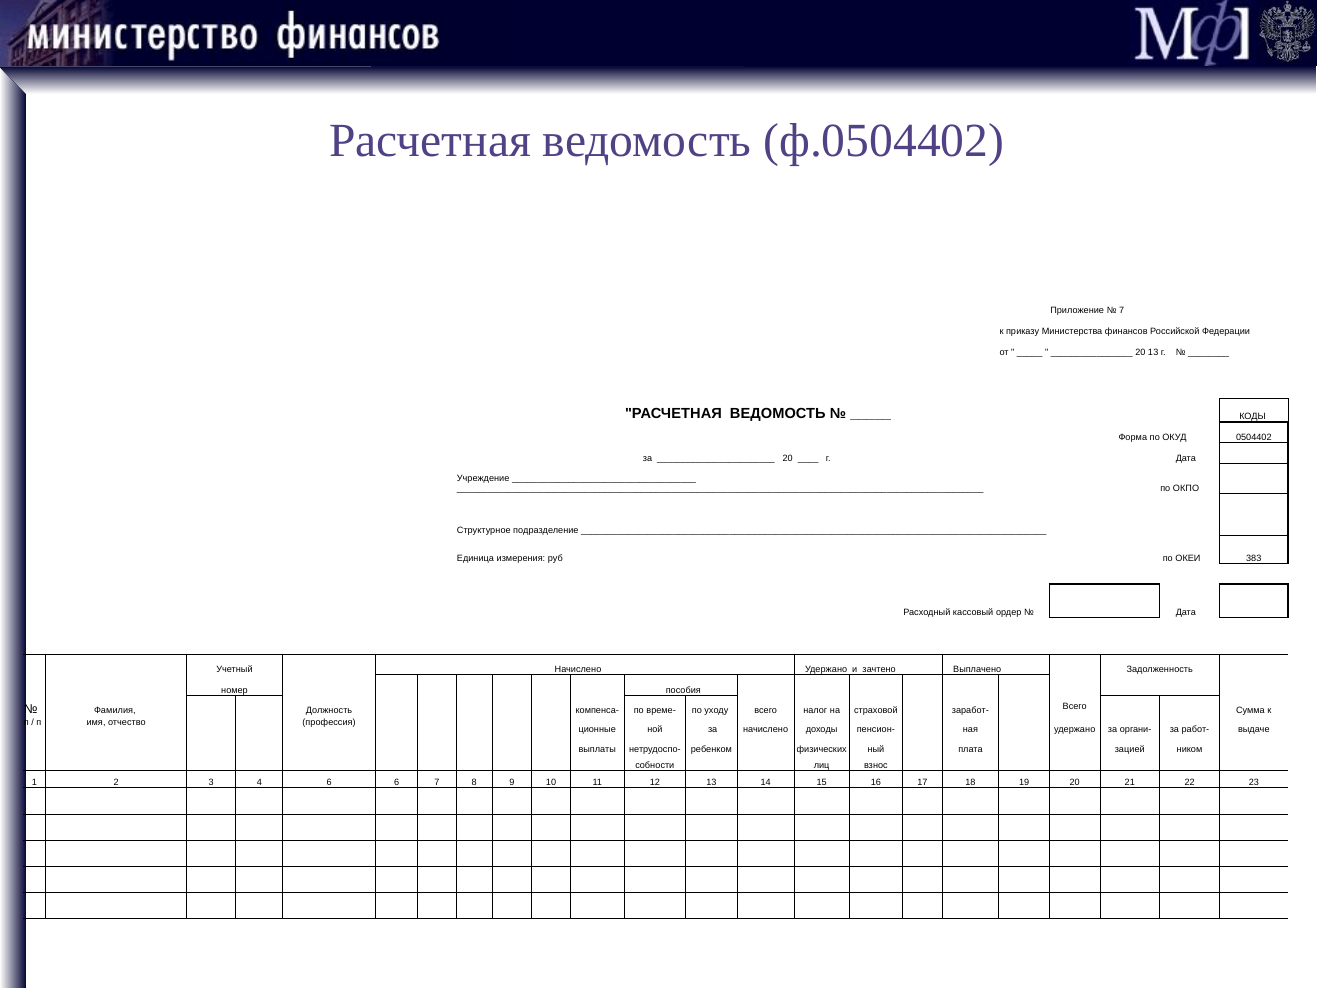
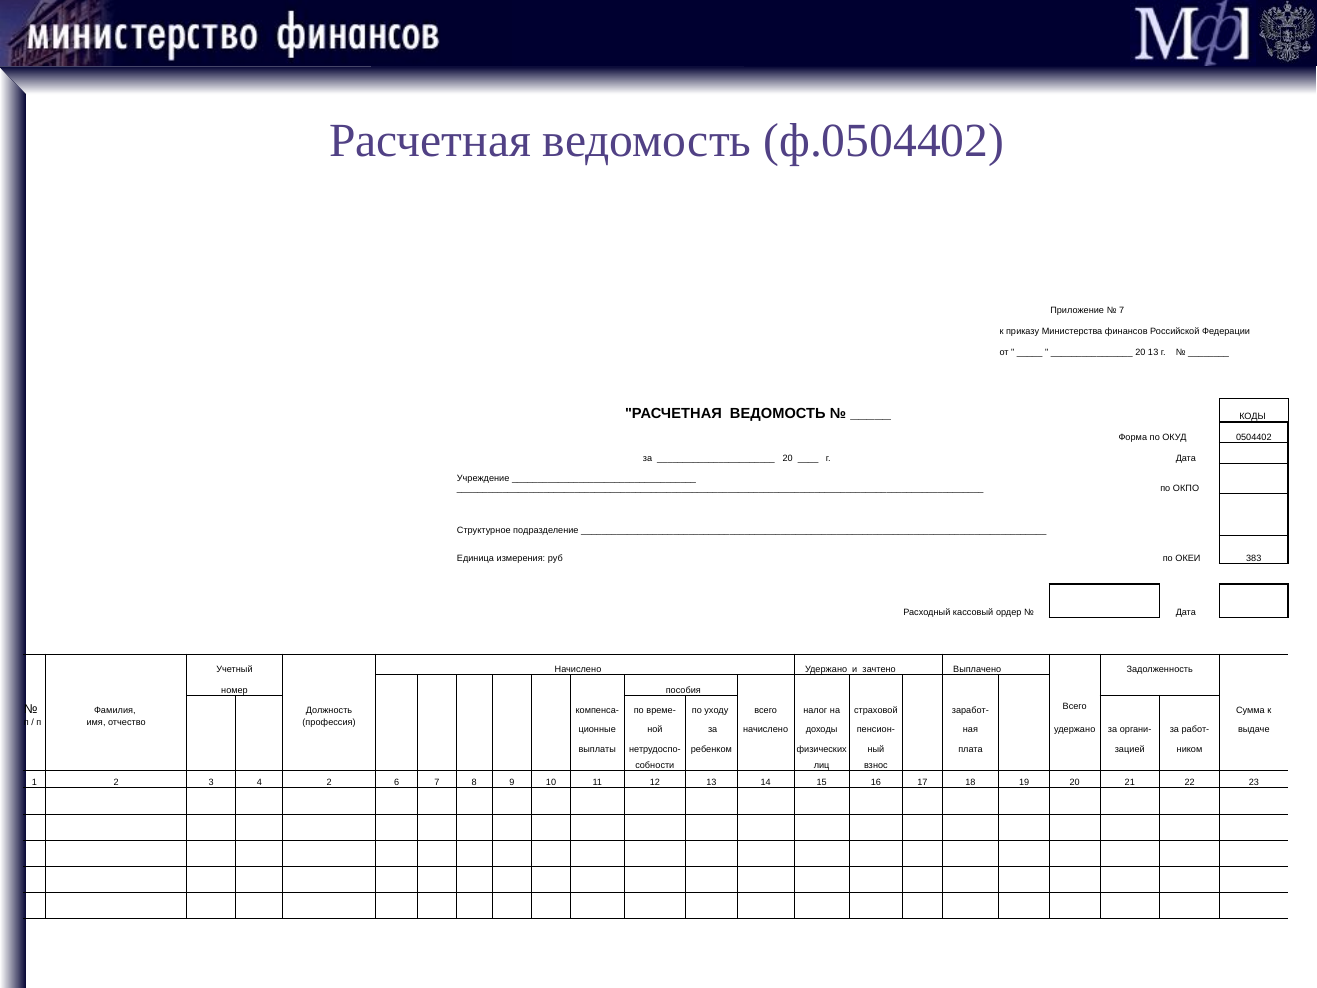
4 6: 6 -> 2
